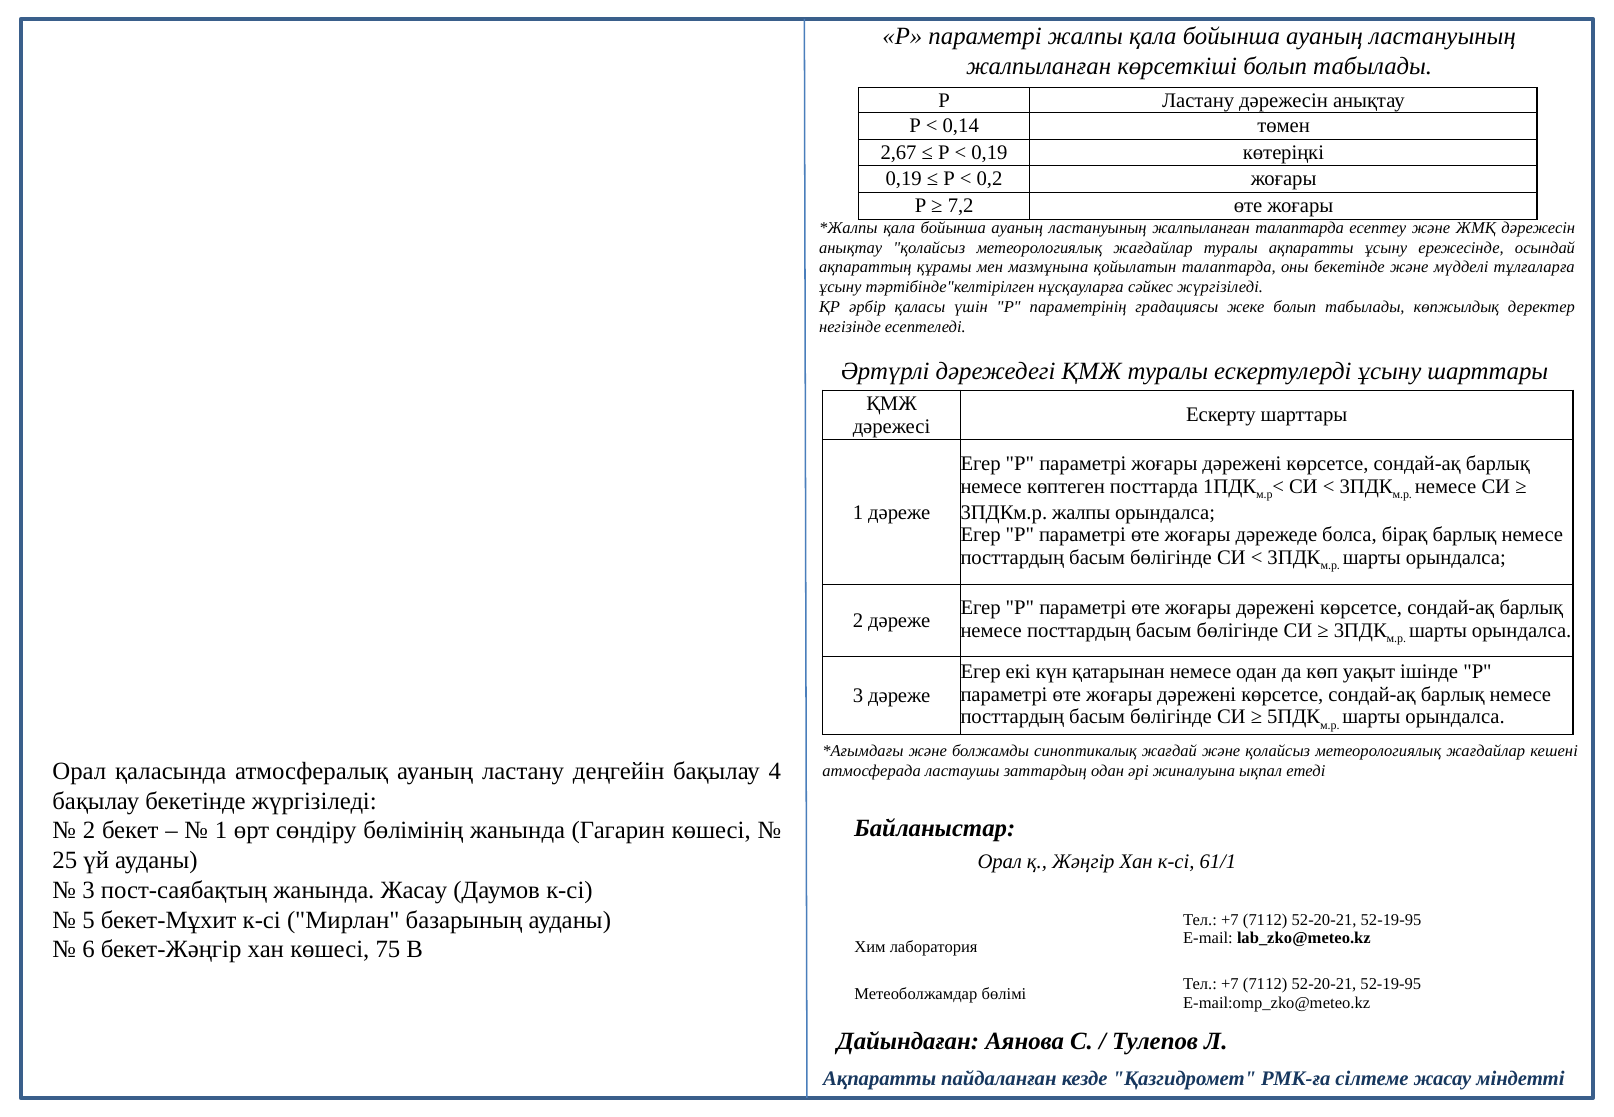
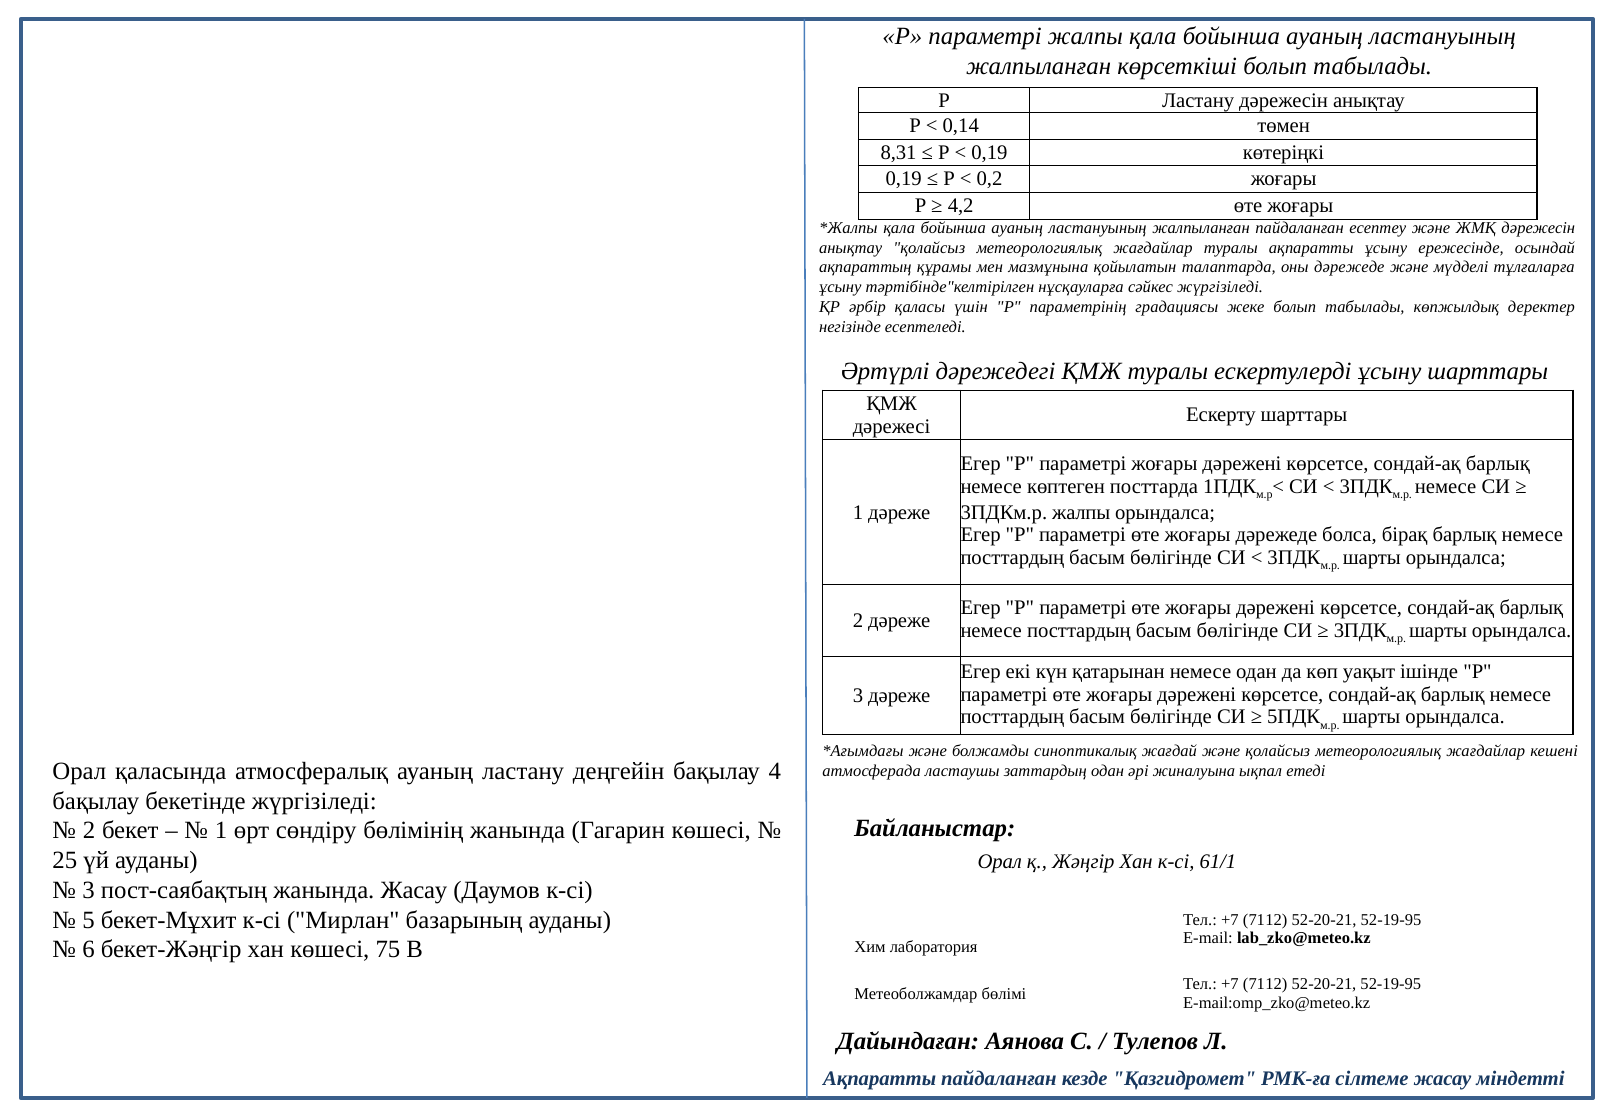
2,67: 2,67 -> 8,31
7,2: 7,2 -> 4,2
жалпыланған талаптарда: талаптарда -> пайдаланған
оны бекетінде: бекетінде -> дәрежеде
